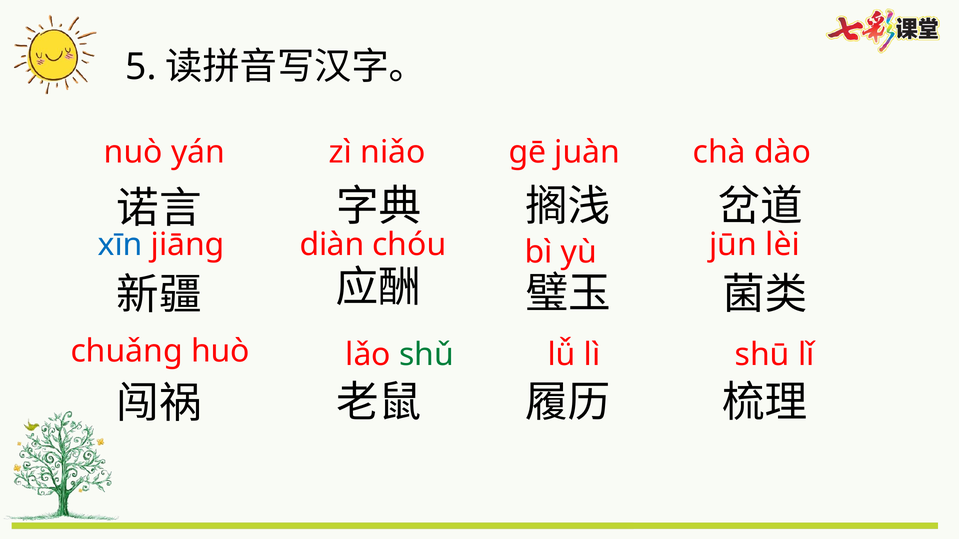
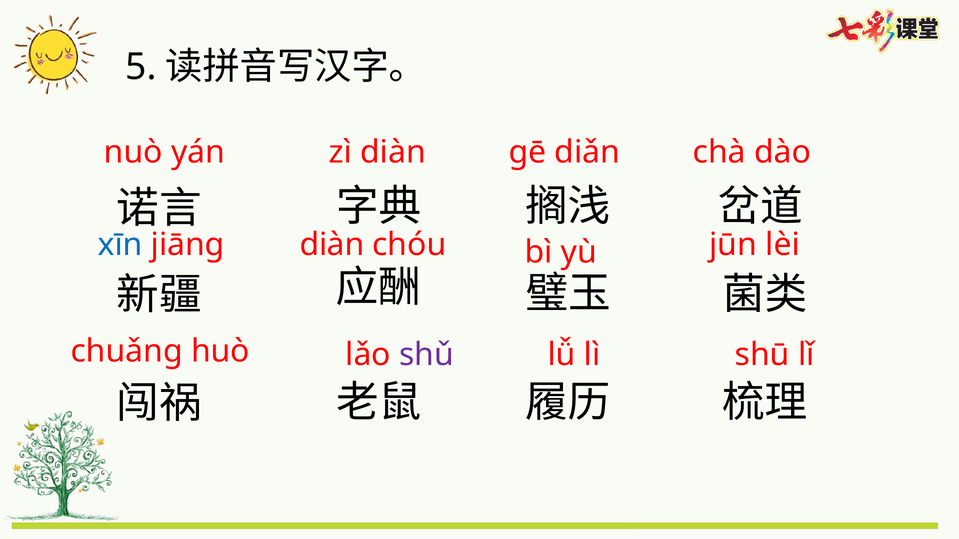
zì niǎo: niǎo -> diàn
juàn: juàn -> diǎn
shǔ colour: green -> purple
